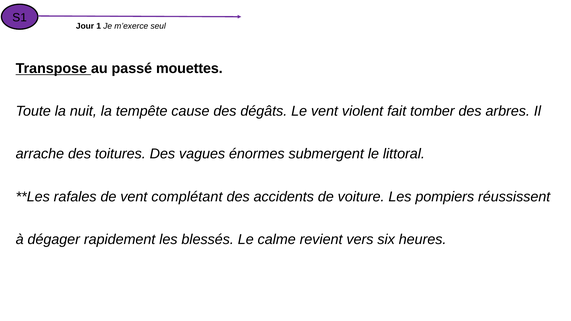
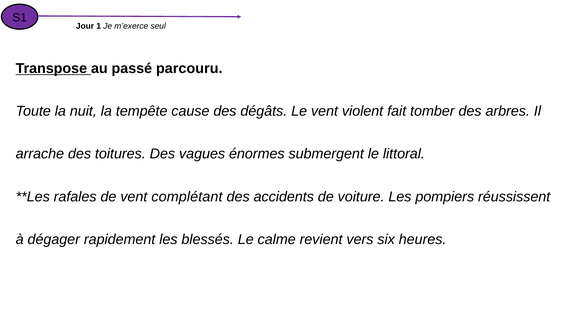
mouettes: mouettes -> parcouru
